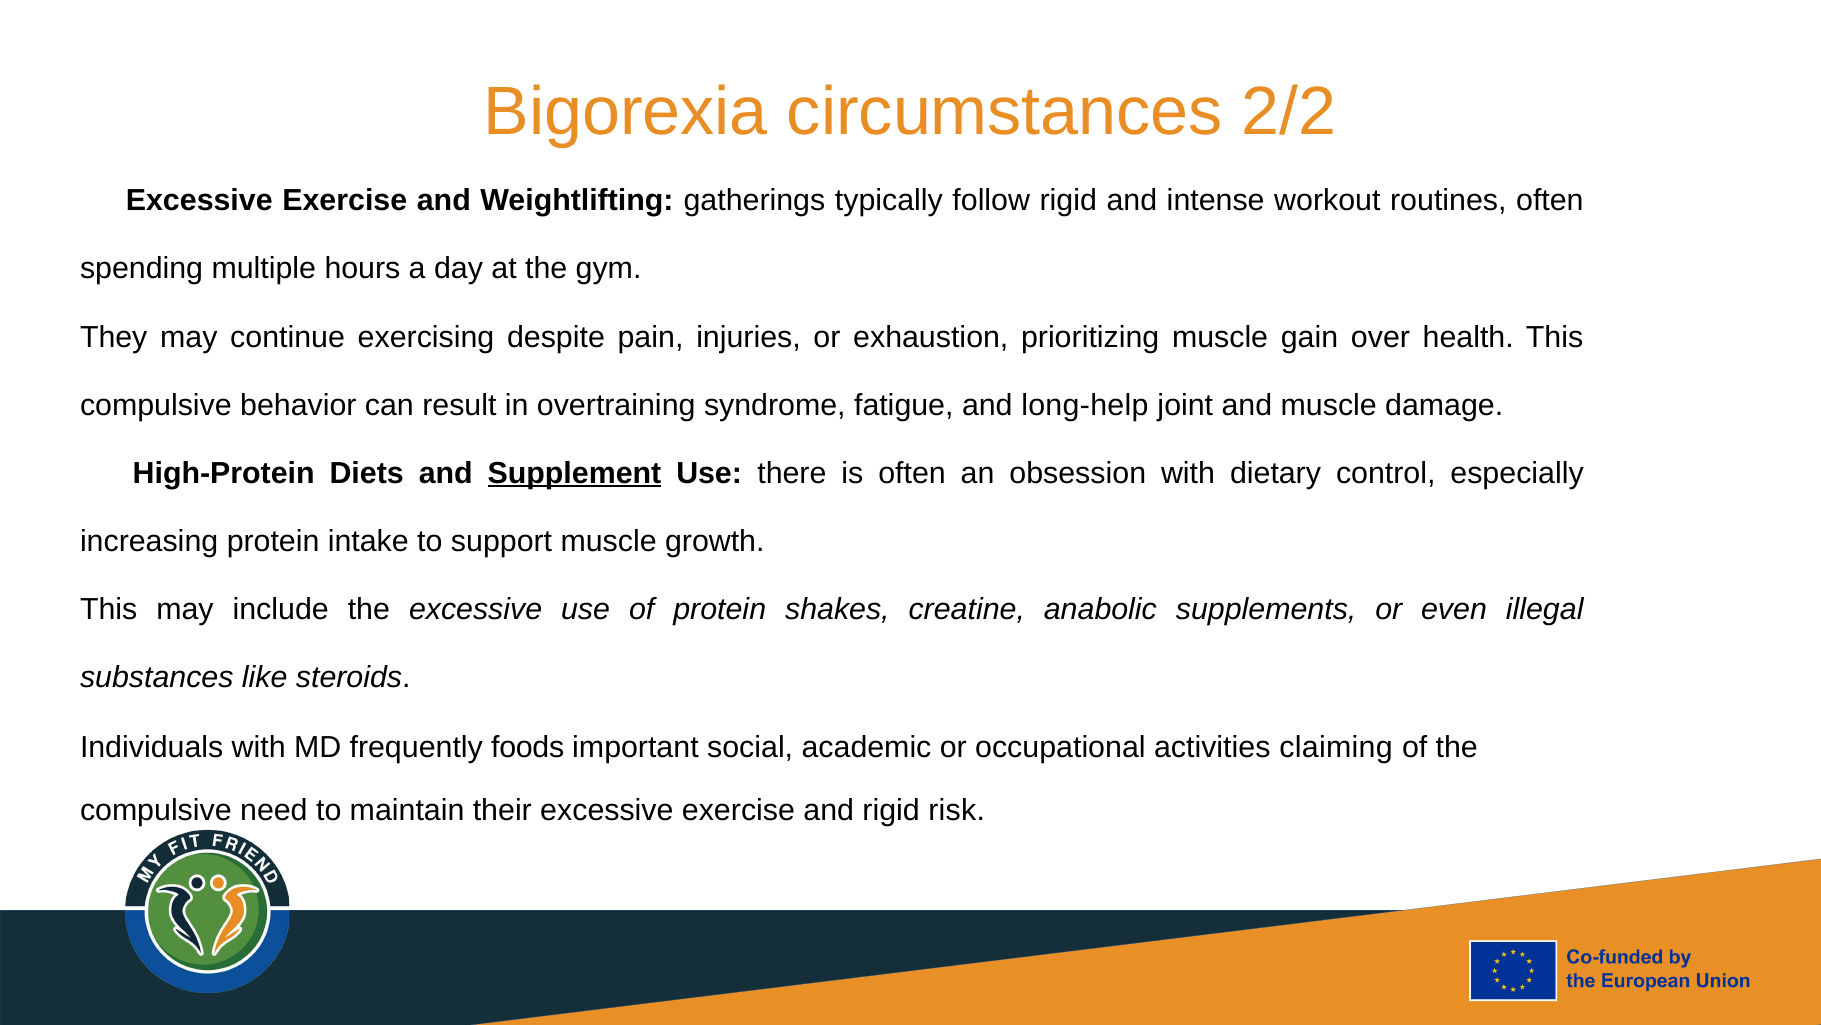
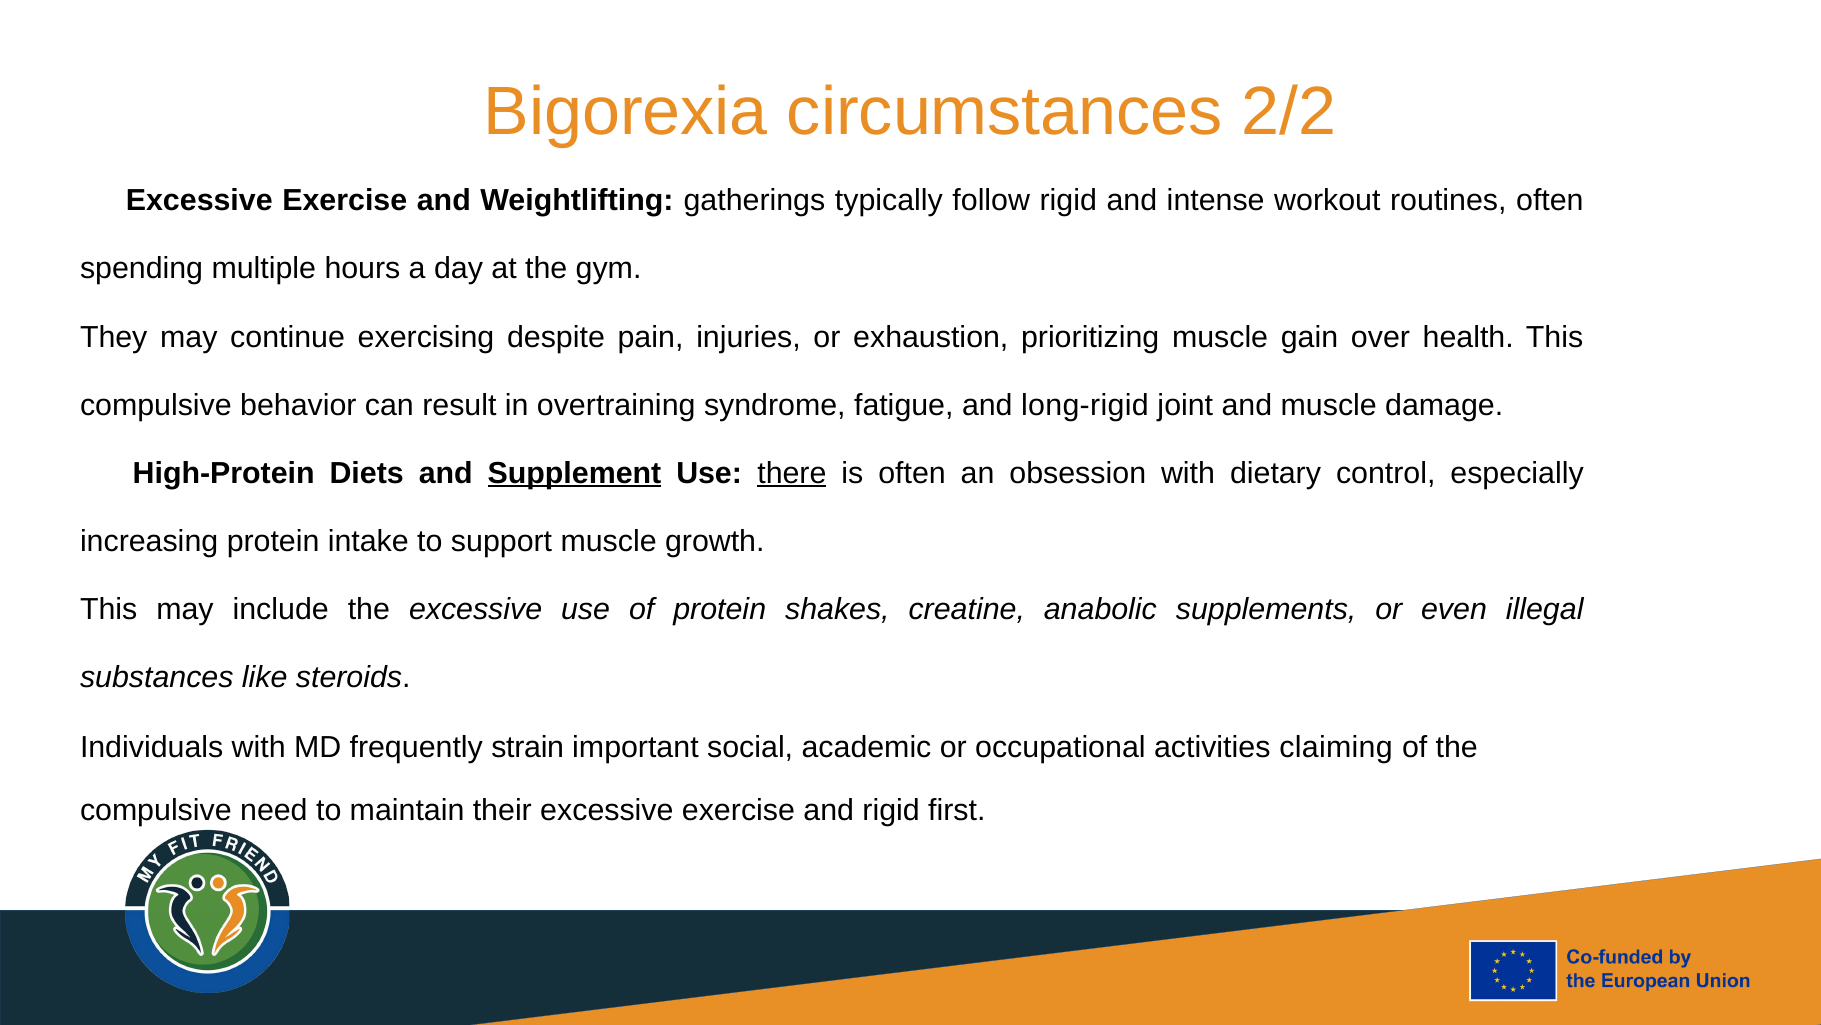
long-help: long-help -> long-rigid
there underline: none -> present
foods: foods -> strain
risk: risk -> first
